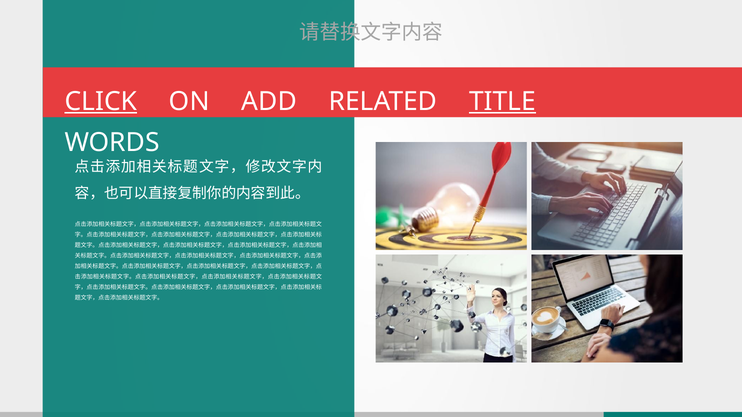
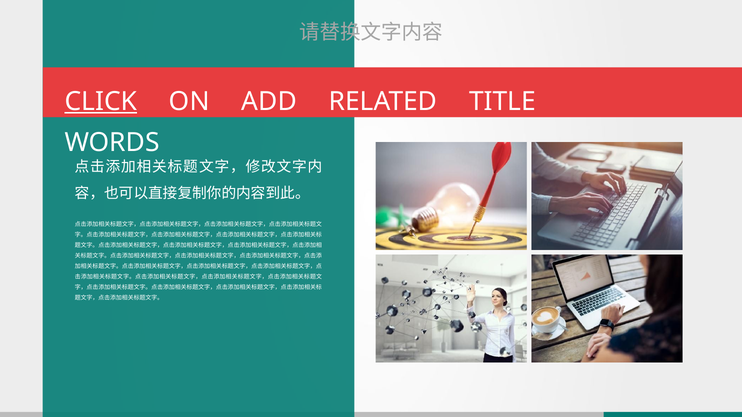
TITLE underline: present -> none
